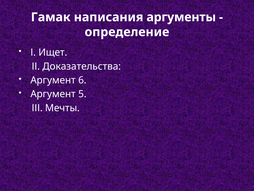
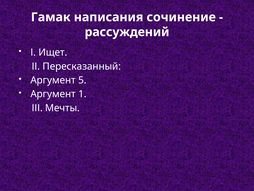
аргументы: аргументы -> сочинение
определение: определение -> рассуждений
Доказательства: Доказательства -> Пересказанный
6: 6 -> 5
5: 5 -> 1
